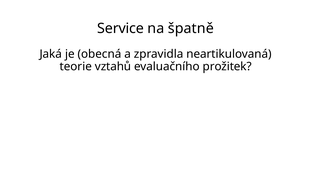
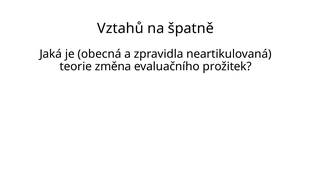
Service: Service -> Vztahů
vztahů: vztahů -> změna
